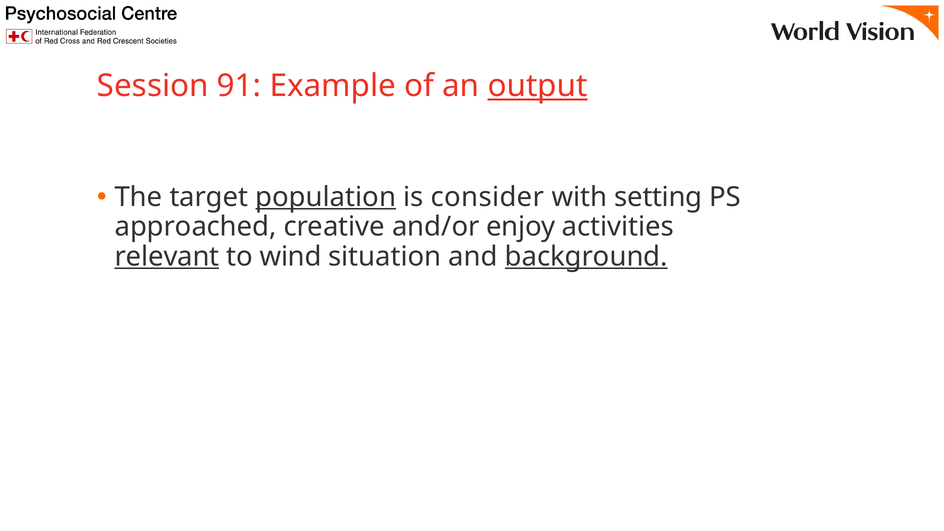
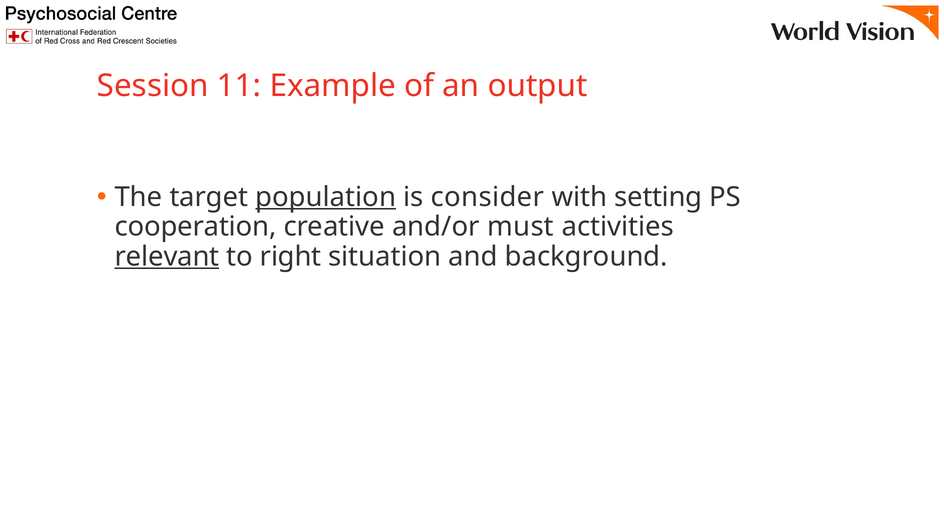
91: 91 -> 11
output underline: present -> none
approached: approached -> cooperation
enjoy: enjoy -> must
wind: wind -> right
background underline: present -> none
